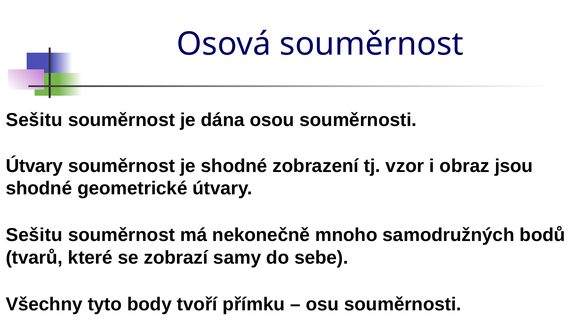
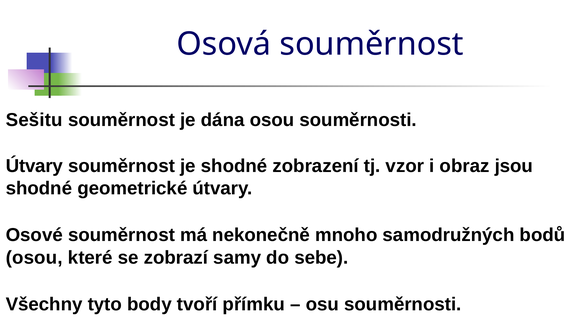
Sešitu at (34, 235): Sešitu -> Osové
tvarů at (34, 258): tvarů -> osou
